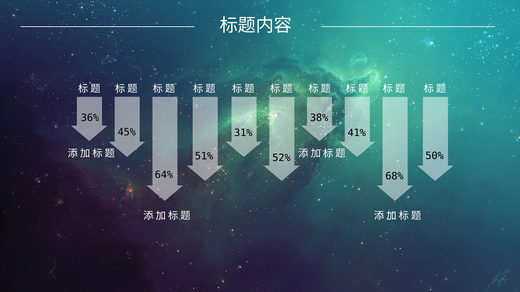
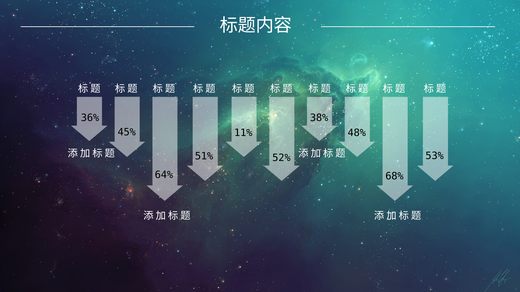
31%: 31% -> 11%
41%: 41% -> 48%
50%: 50% -> 53%
